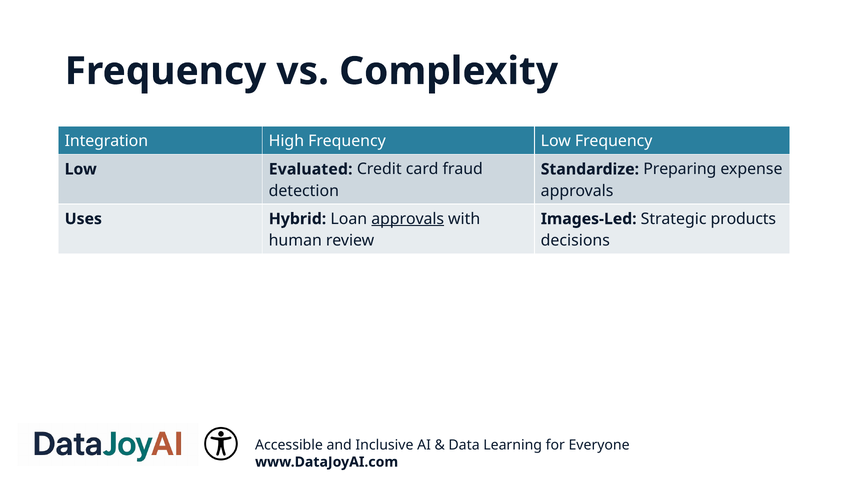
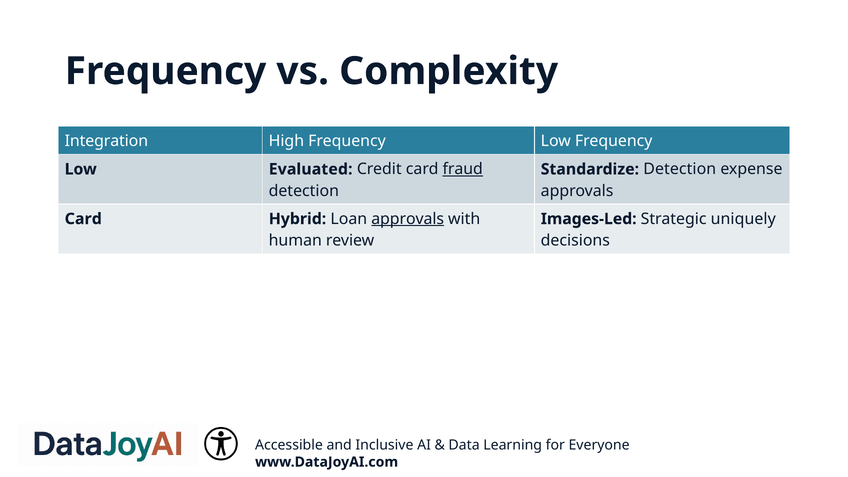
fraud underline: none -> present
Standardize Preparing: Preparing -> Detection
Uses at (83, 219): Uses -> Card
products: products -> uniquely
